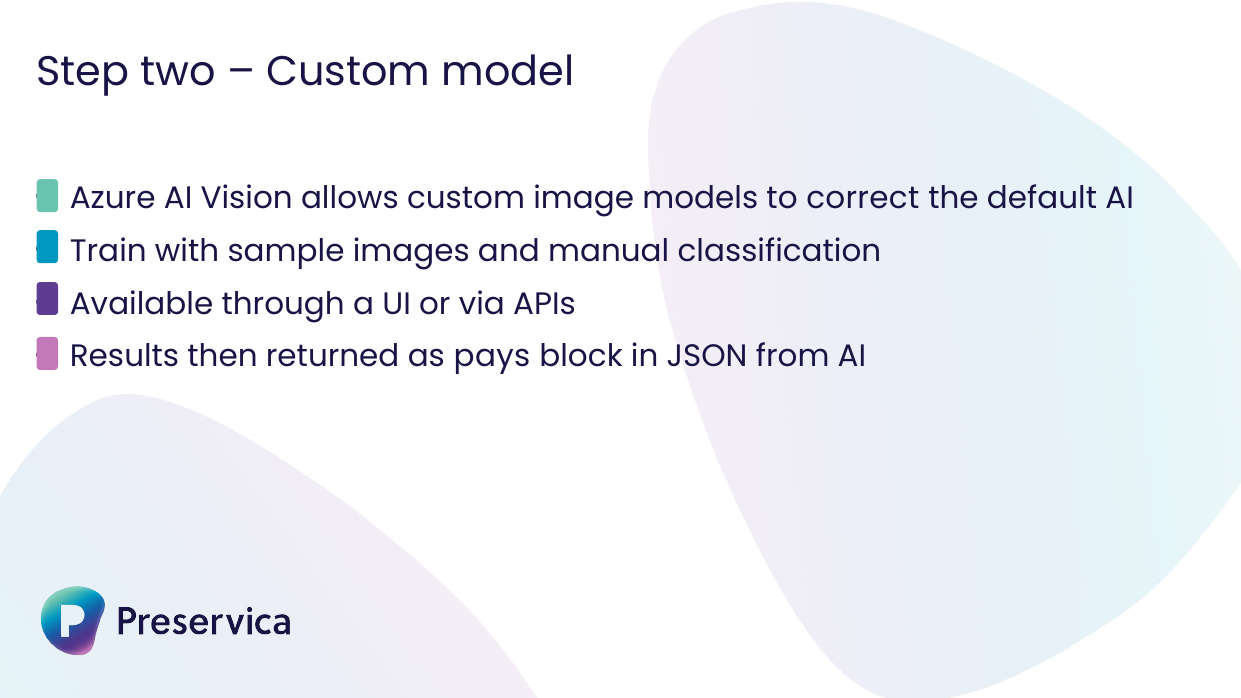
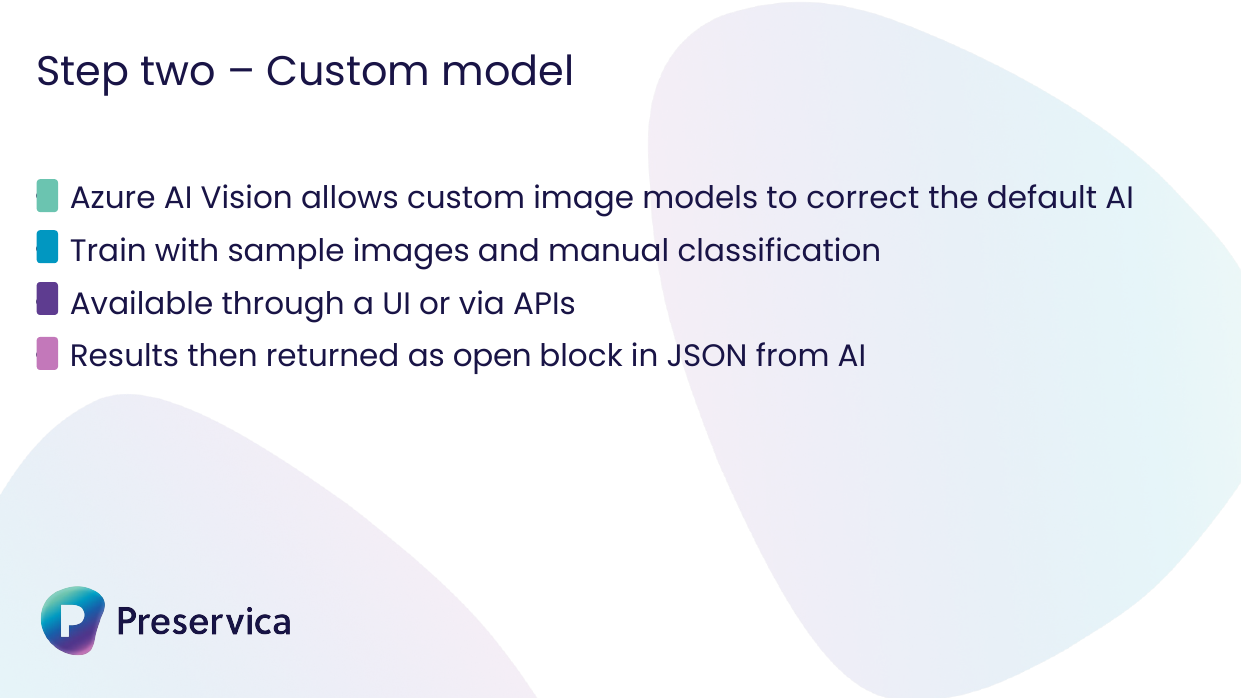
pays: pays -> open
